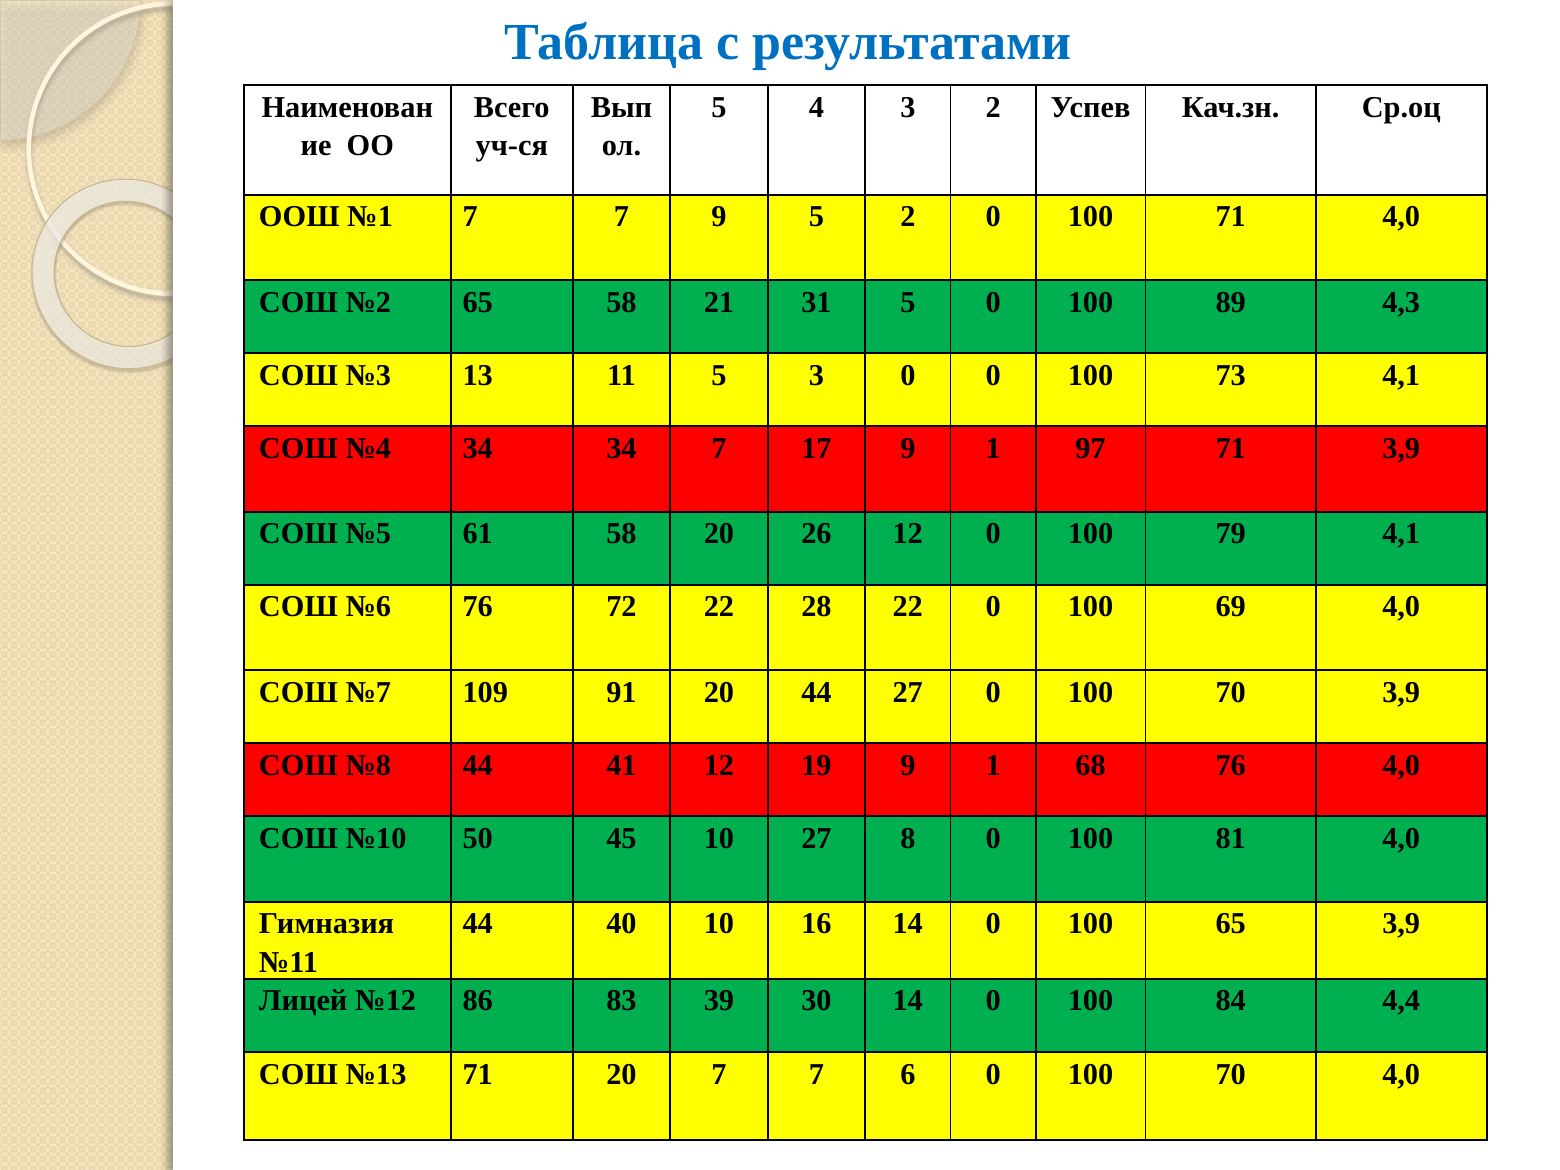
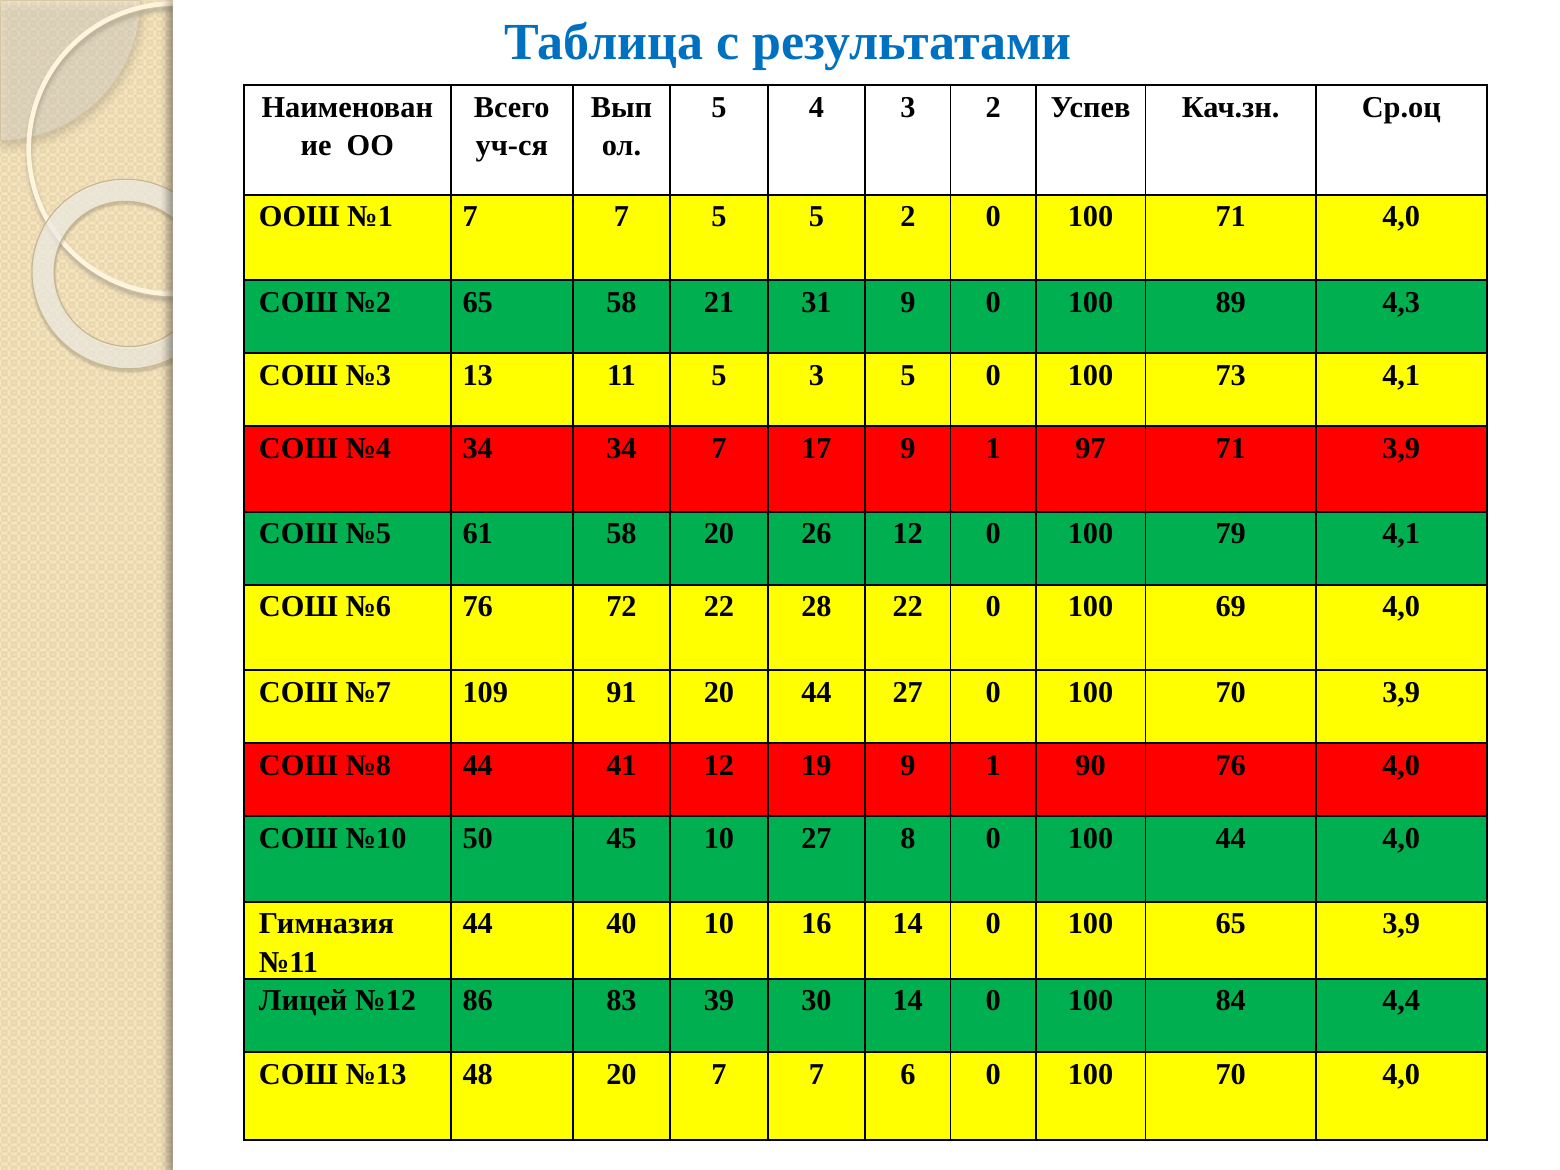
7 9: 9 -> 5
31 5: 5 -> 9
3 0: 0 -> 5
68: 68 -> 90
100 81: 81 -> 44
№13 71: 71 -> 48
